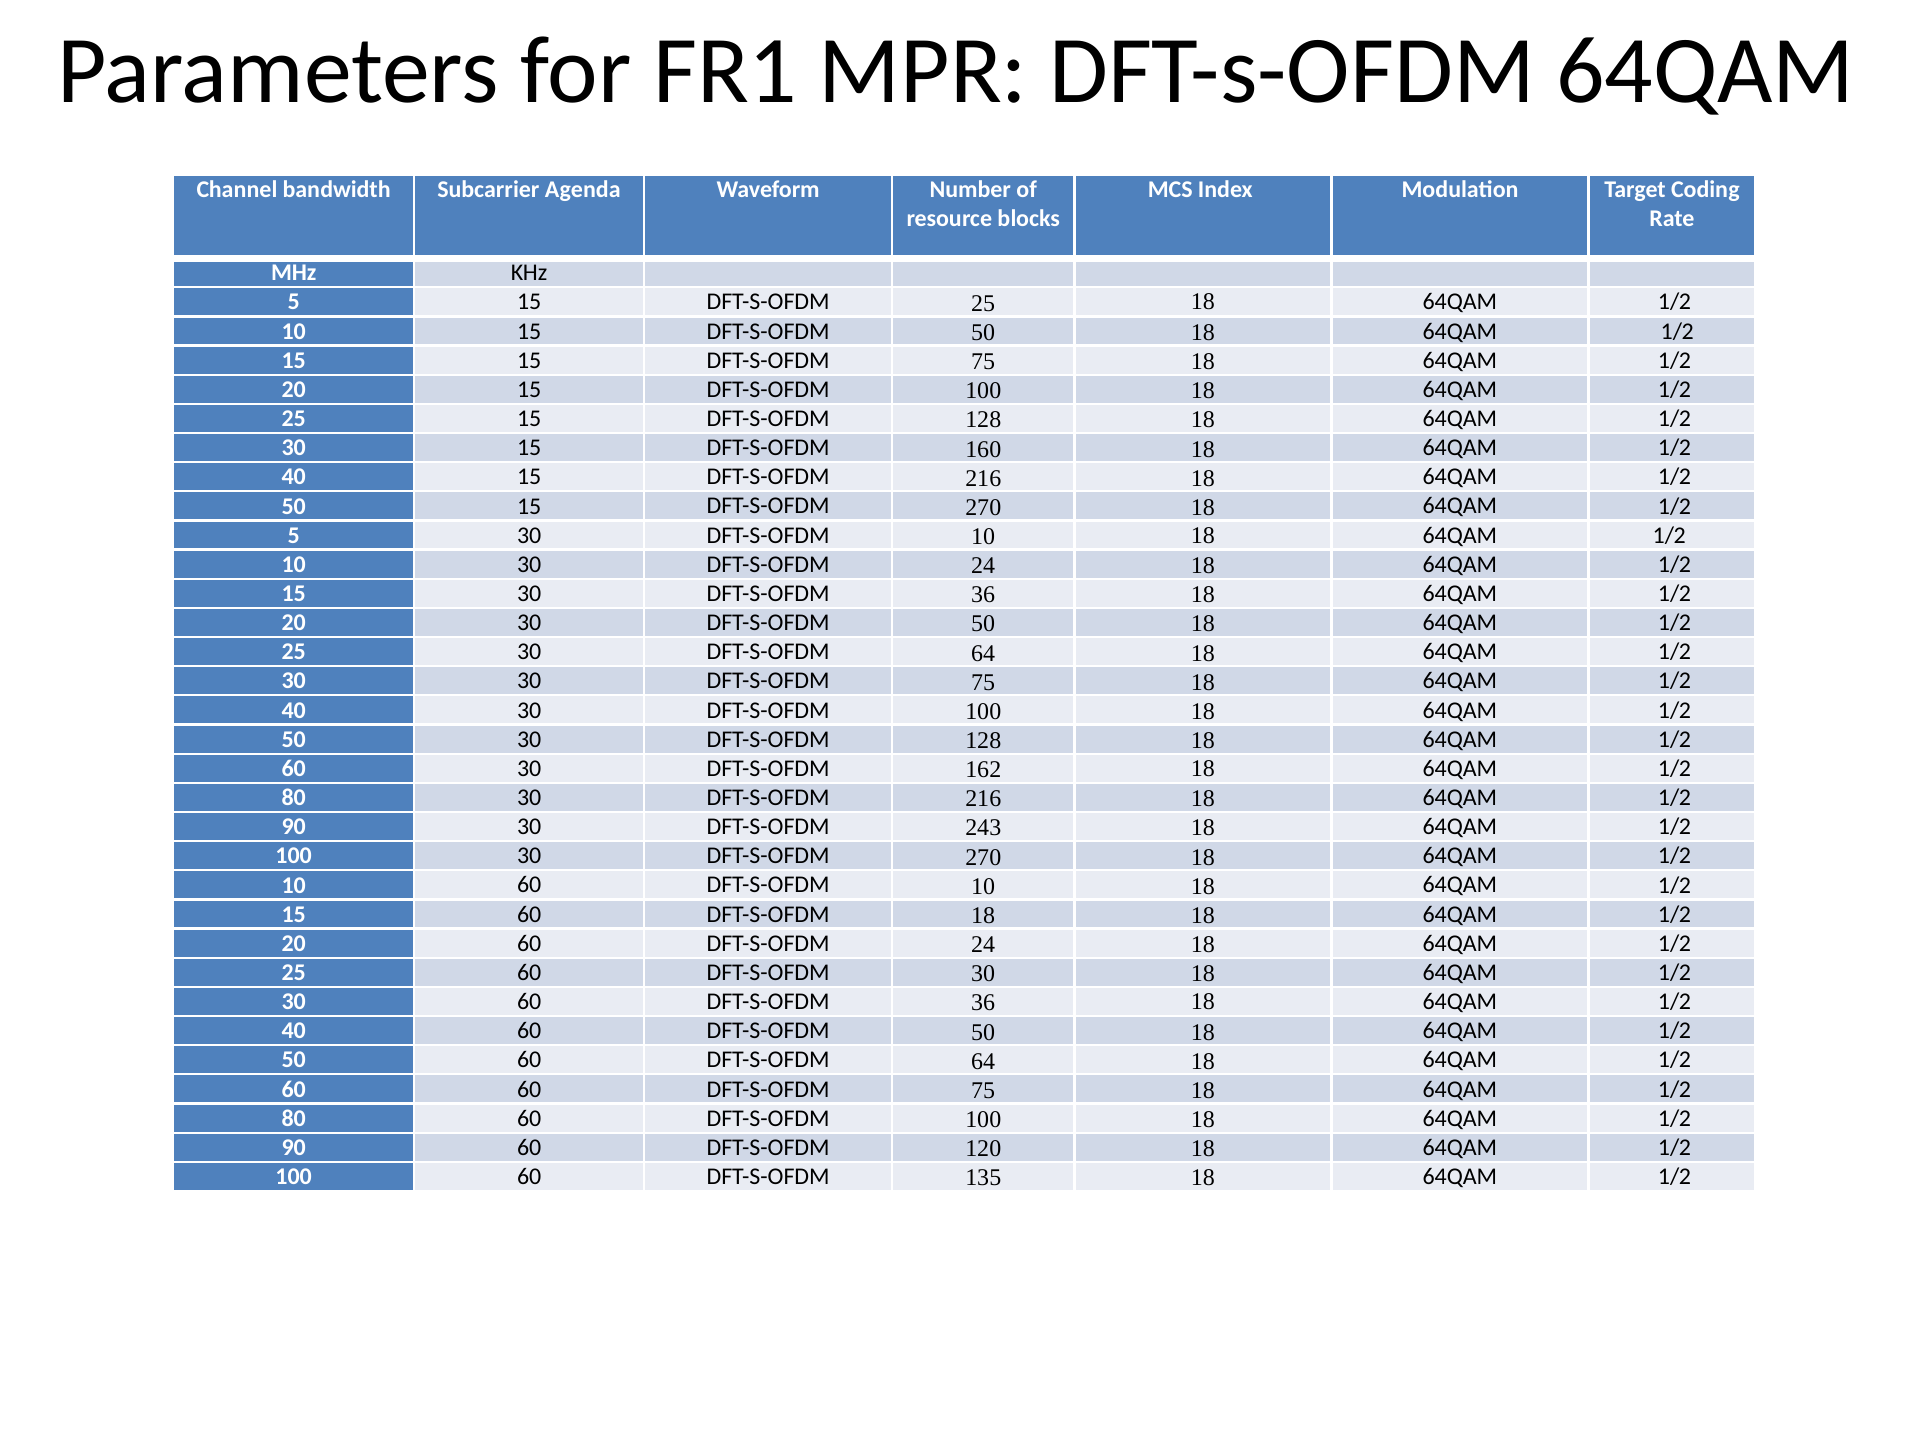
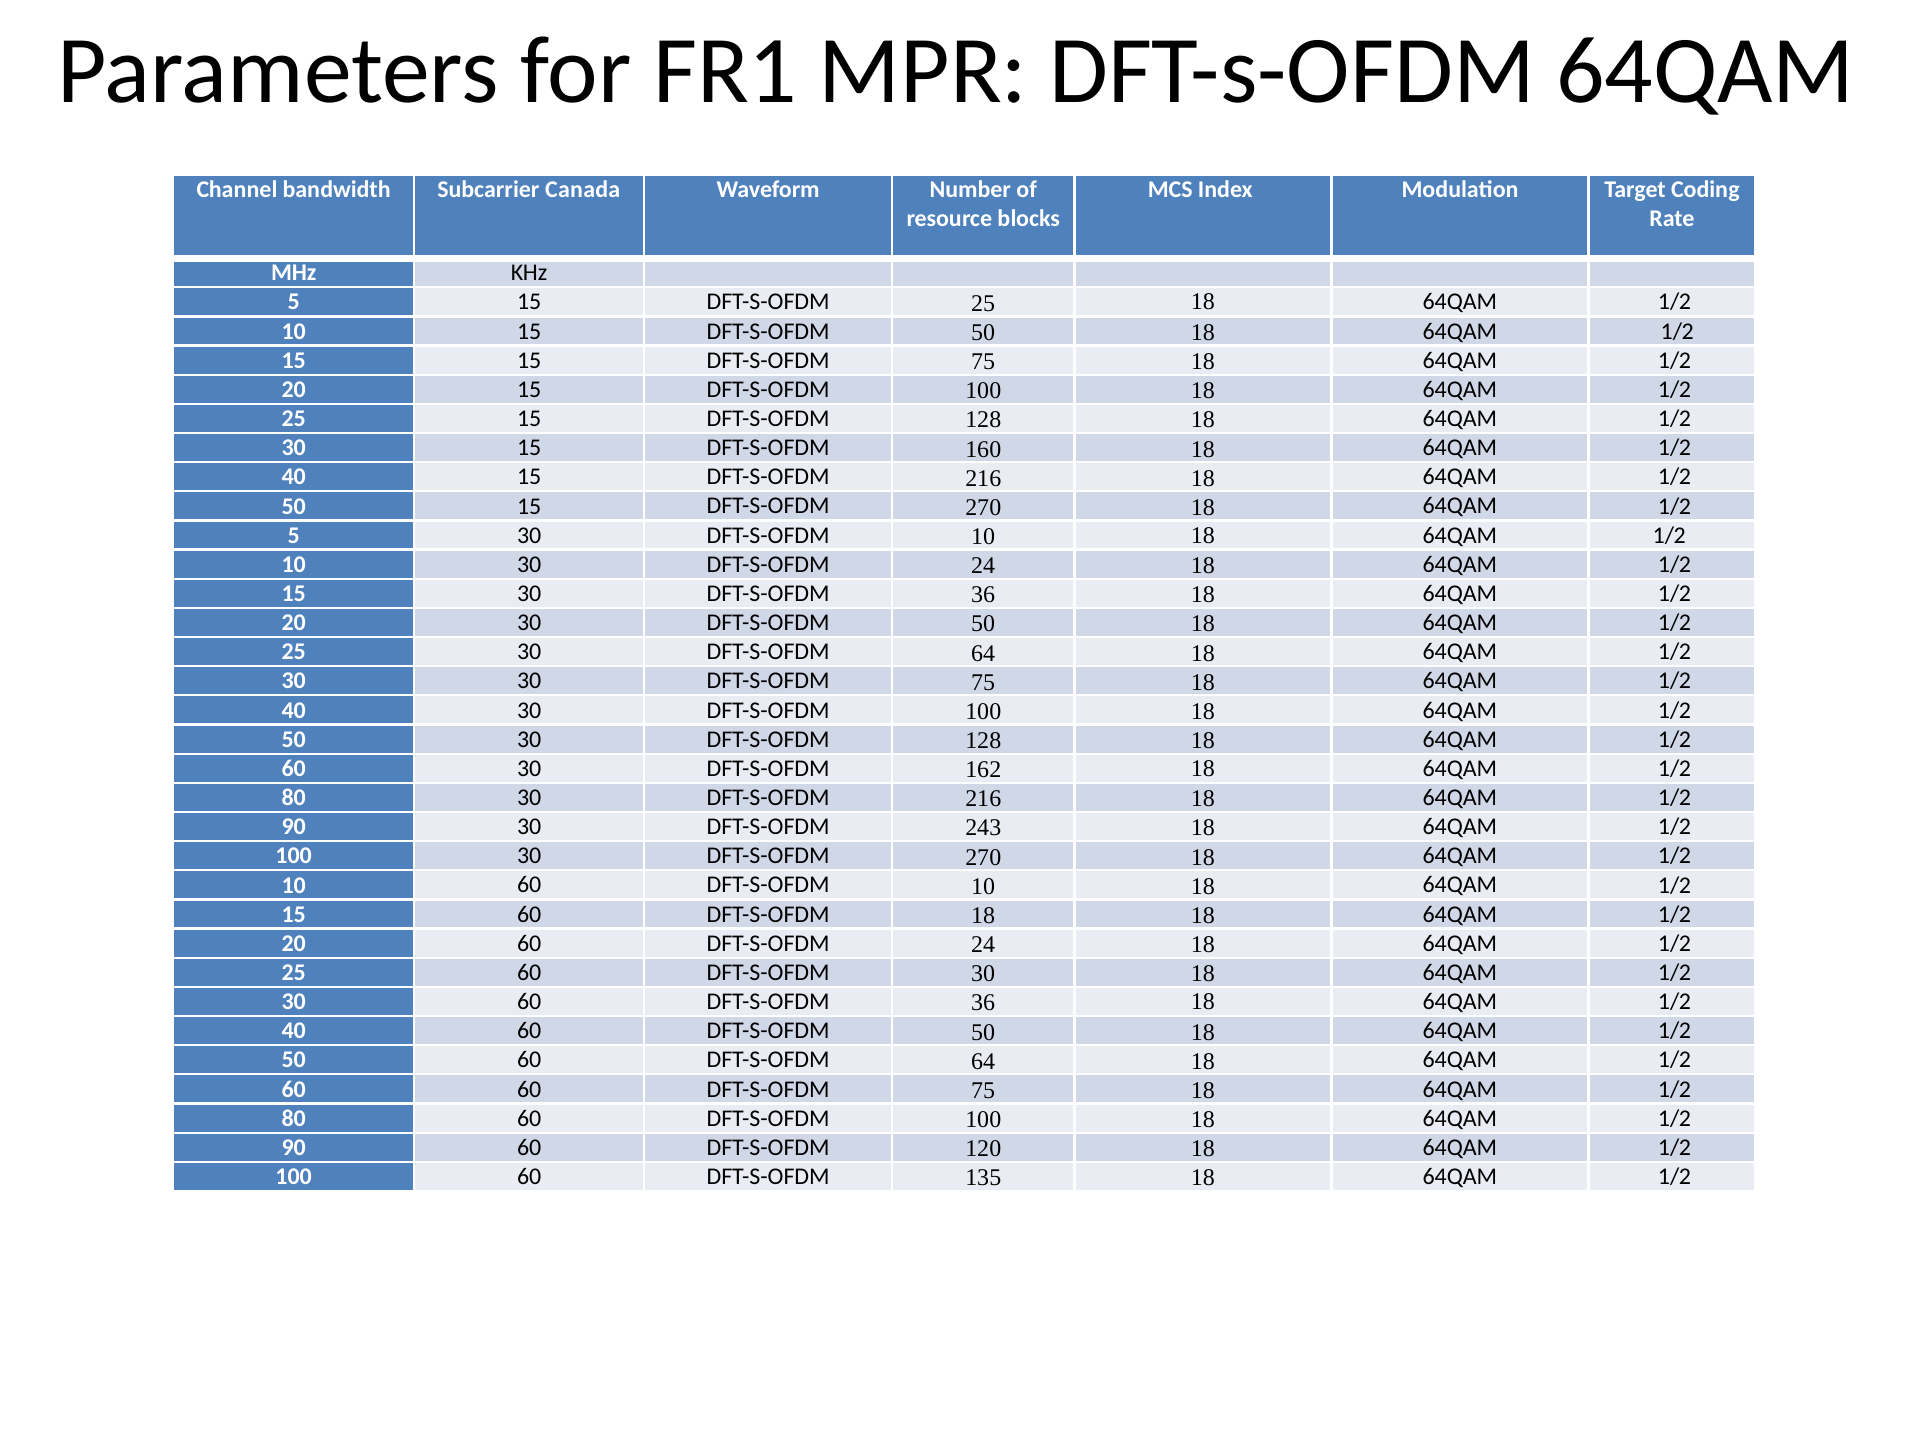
Agenda: Agenda -> Canada
